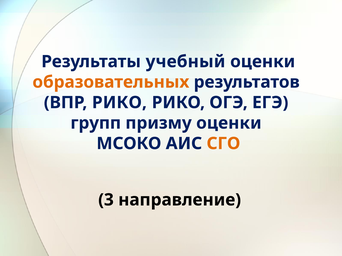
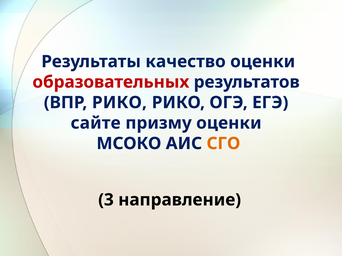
учебный: учебный -> качество
образовательных colour: orange -> red
групп: групп -> сайте
